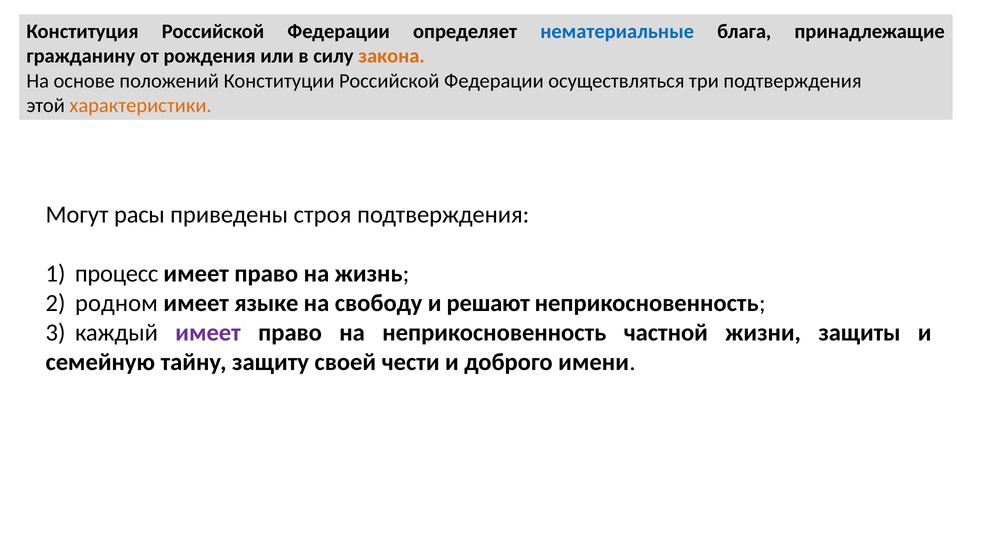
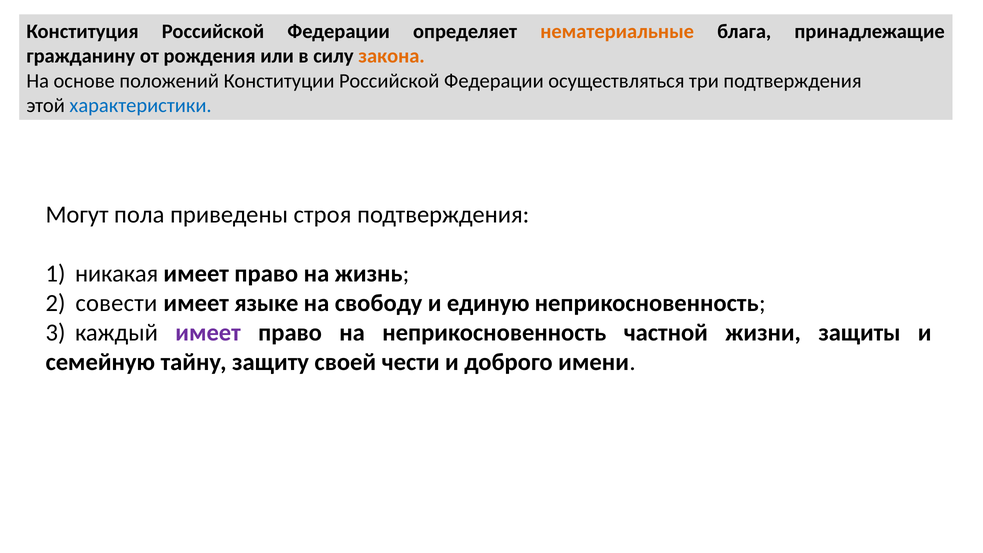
нематериальные colour: blue -> orange
характеристики colour: orange -> blue
расы: расы -> пола
процесс: процесс -> никакая
родном: родном -> совести
решают: решают -> единую
